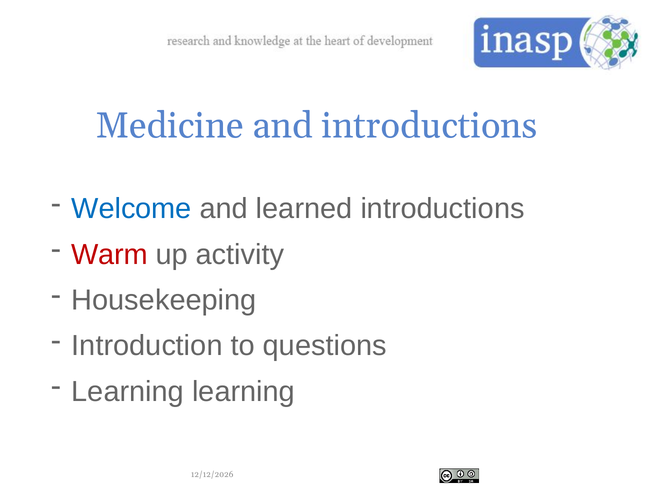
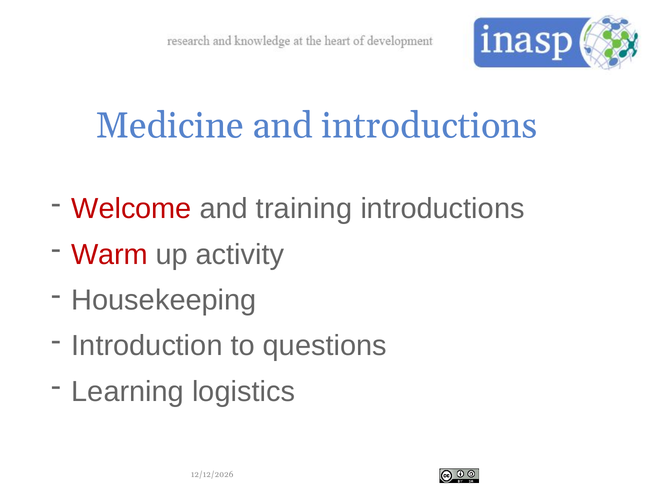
Welcome colour: blue -> red
learned: learned -> training
Learning learning: learning -> logistics
